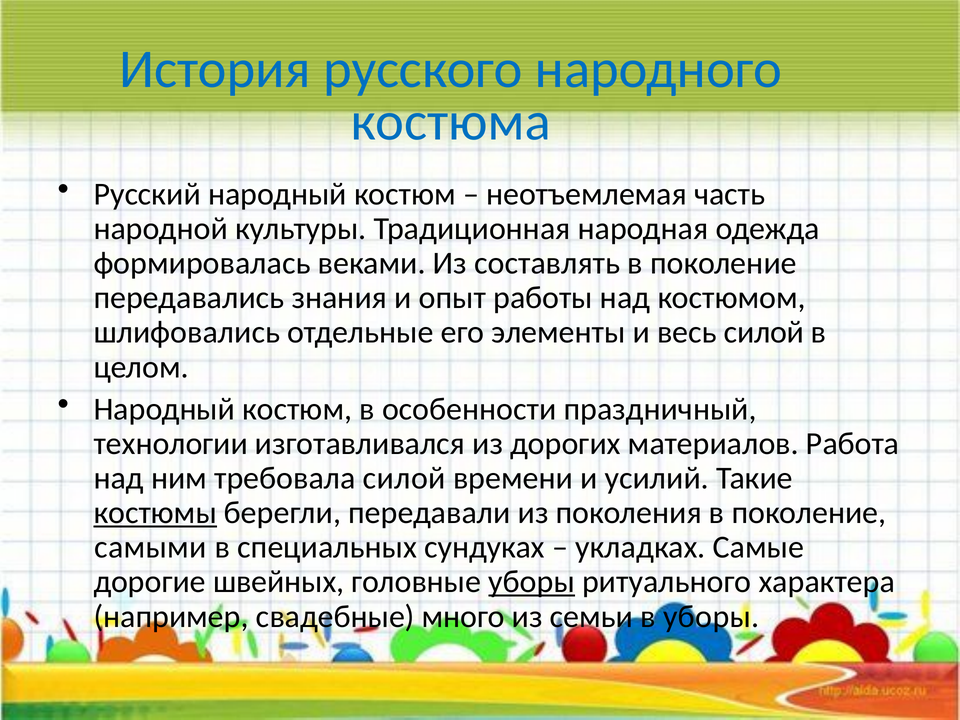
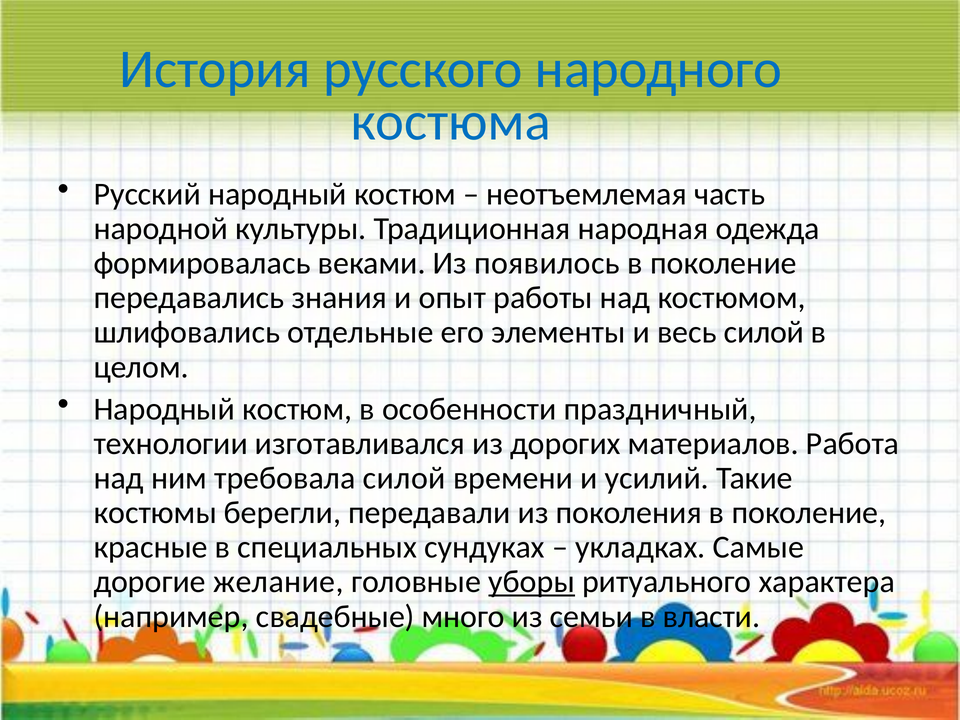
составлять: составлять -> появилось
костюмы underline: present -> none
самыми: самыми -> красные
швейных: швейных -> желание
в уборы: уборы -> власти
